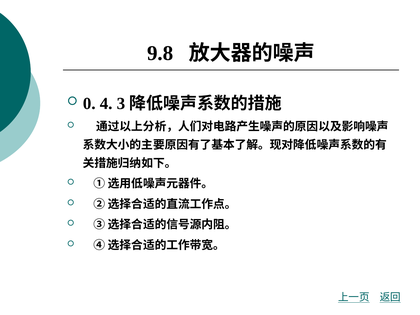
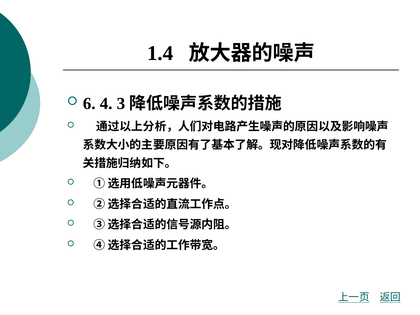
9.8: 9.8 -> 1.4
0: 0 -> 6
